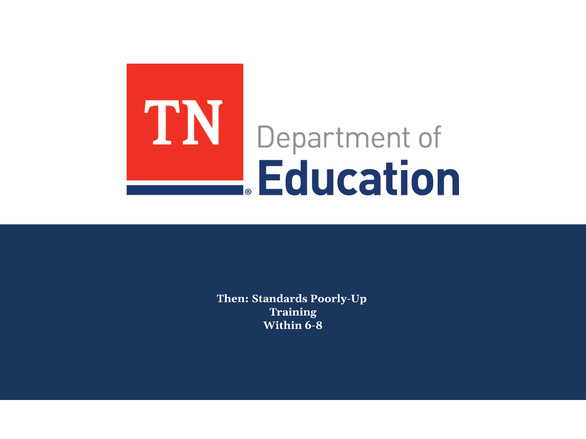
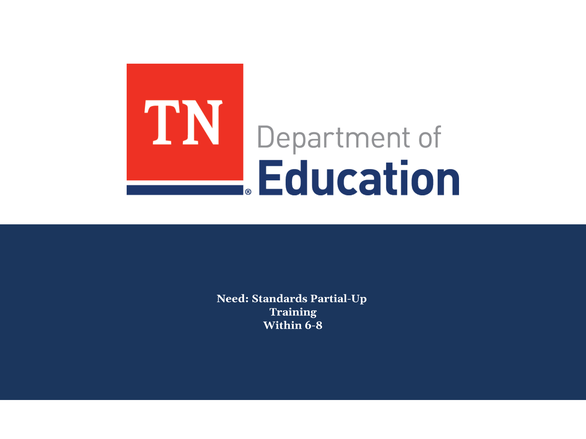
Then: Then -> Need
Poorly-Up: Poorly-Up -> Partial-Up
